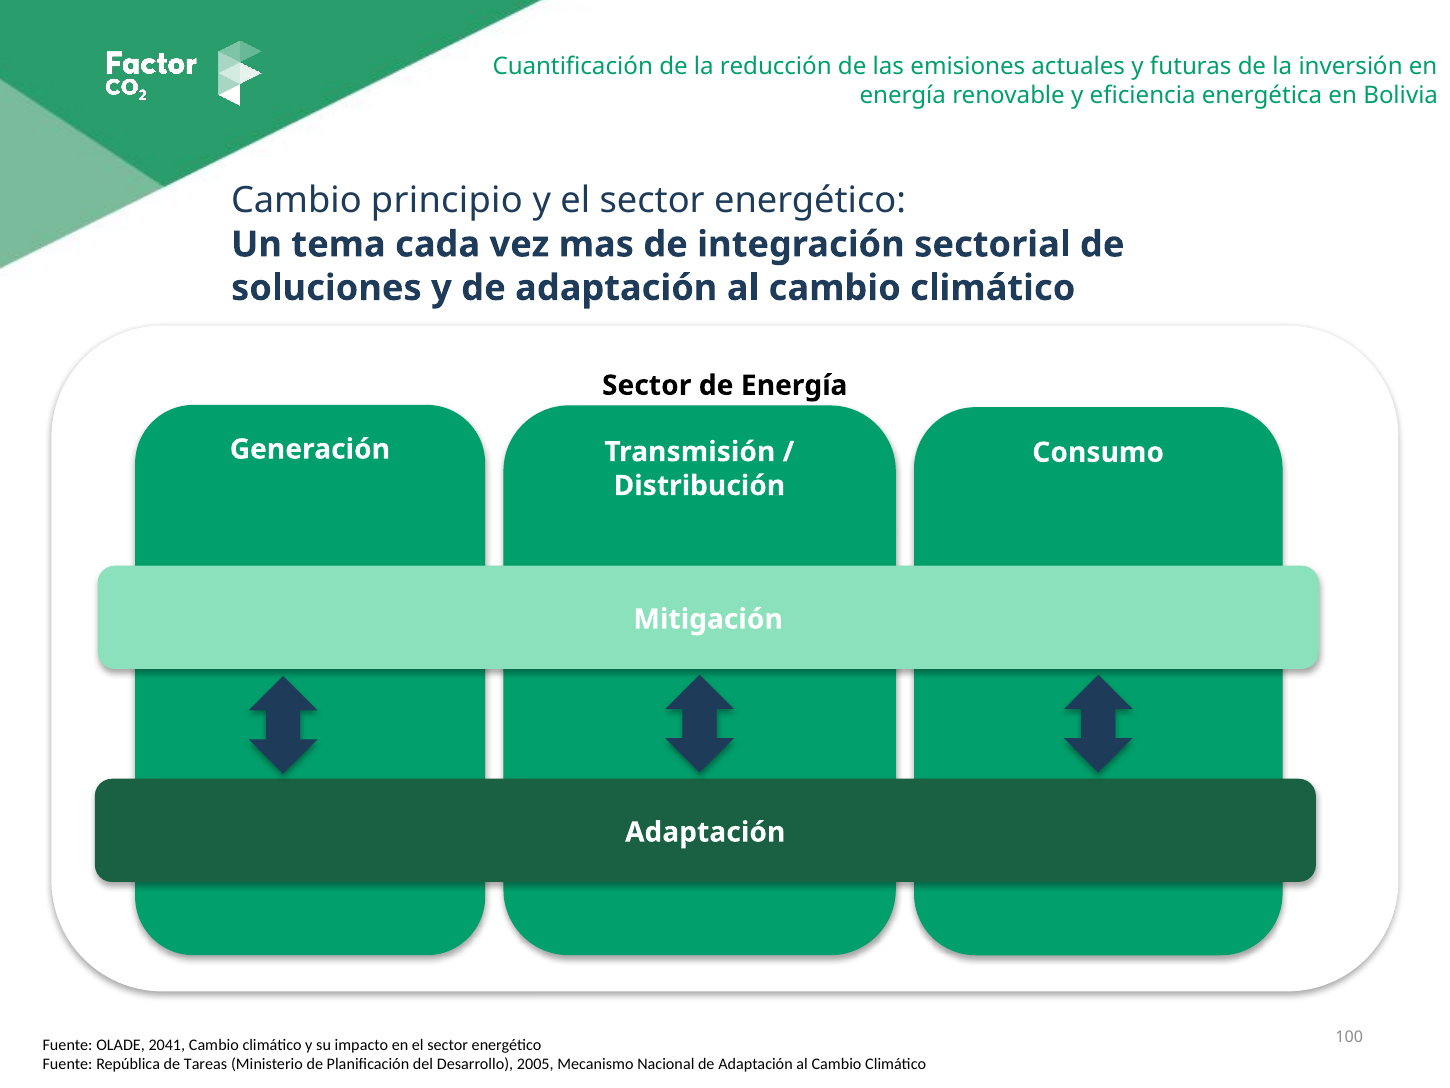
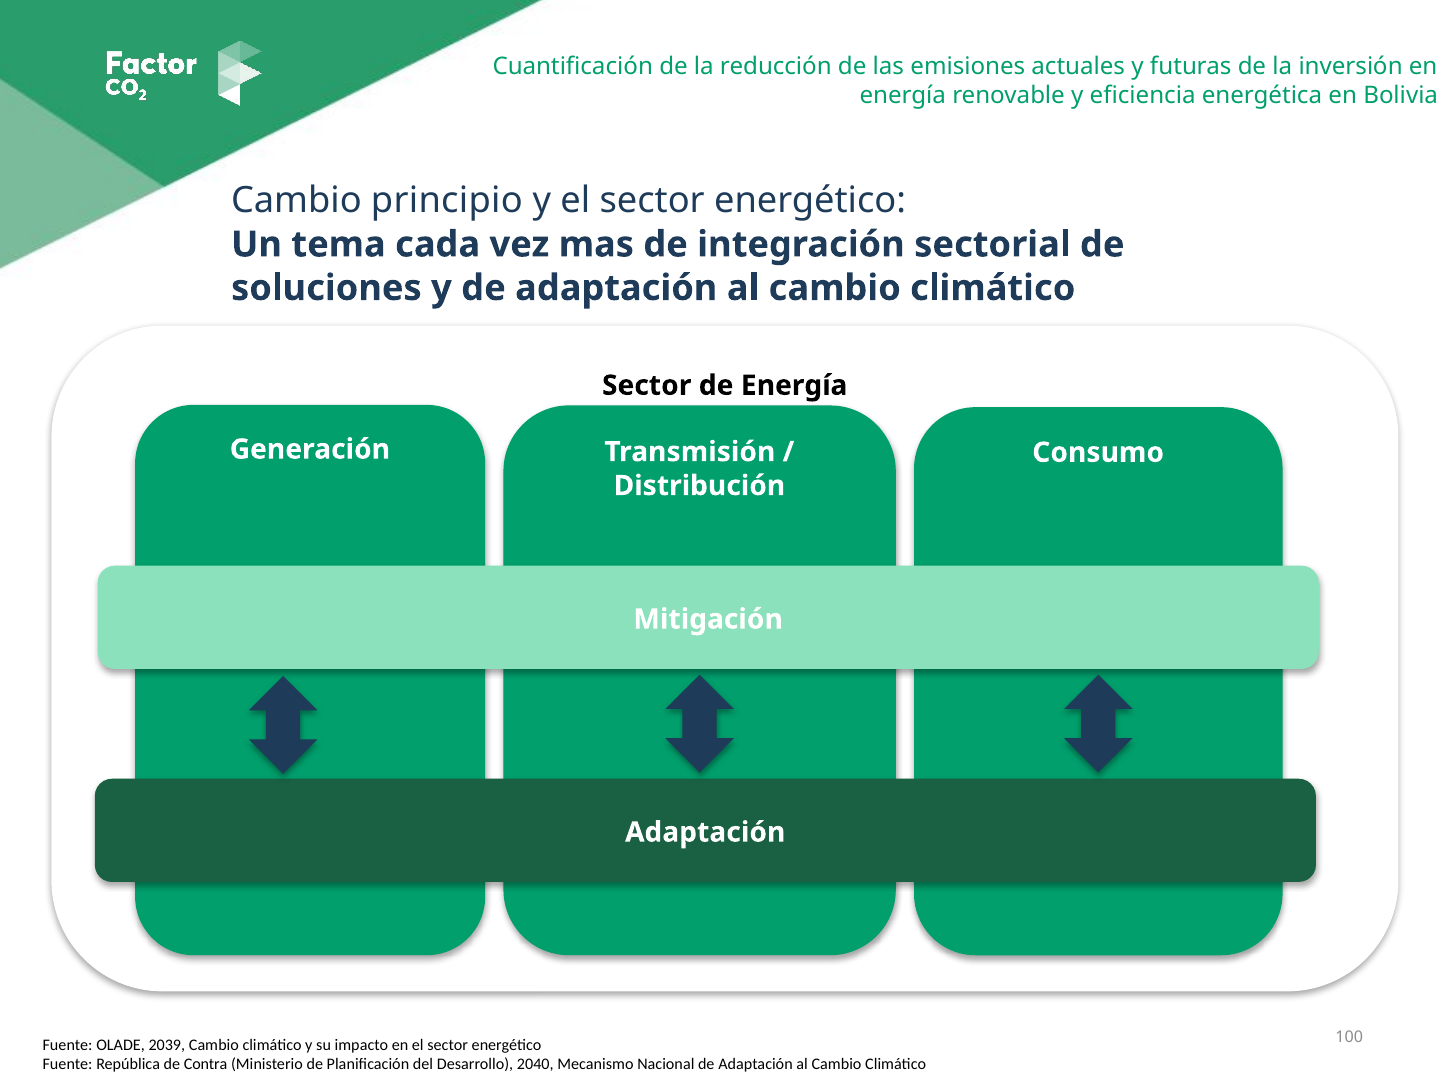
2041: 2041 -> 2039
Tareas: Tareas -> Contra
2005: 2005 -> 2040
